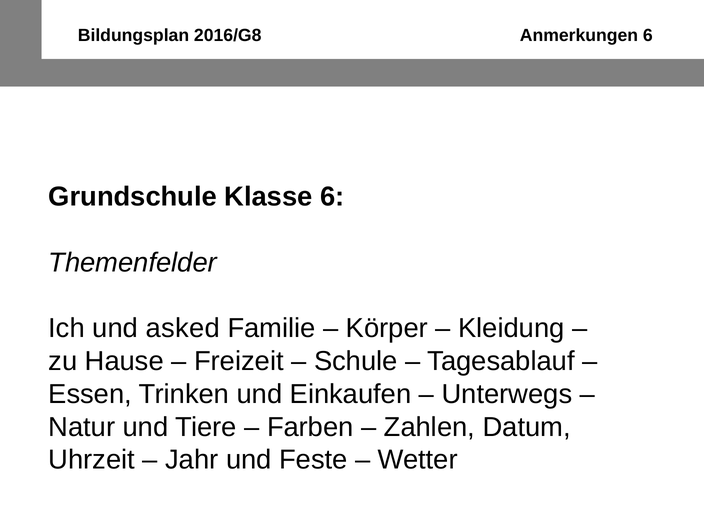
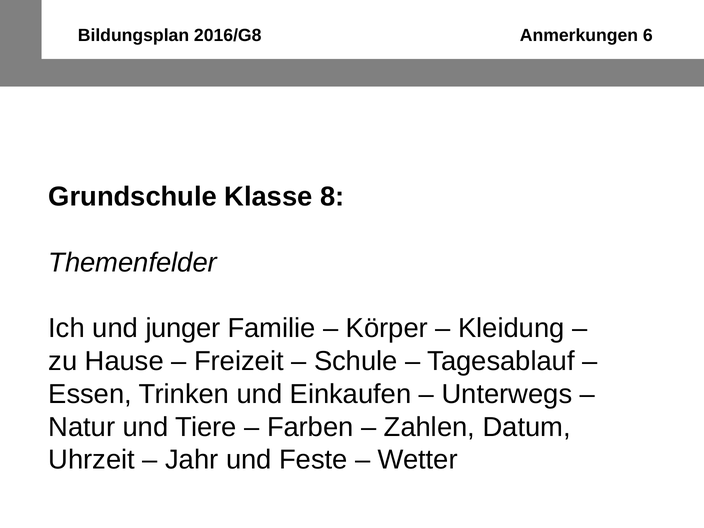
Klasse 6: 6 -> 8
asked: asked -> junger
